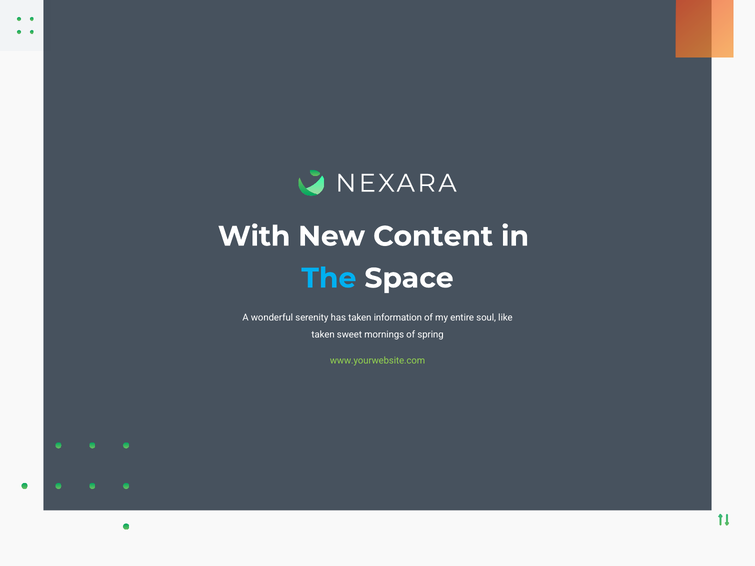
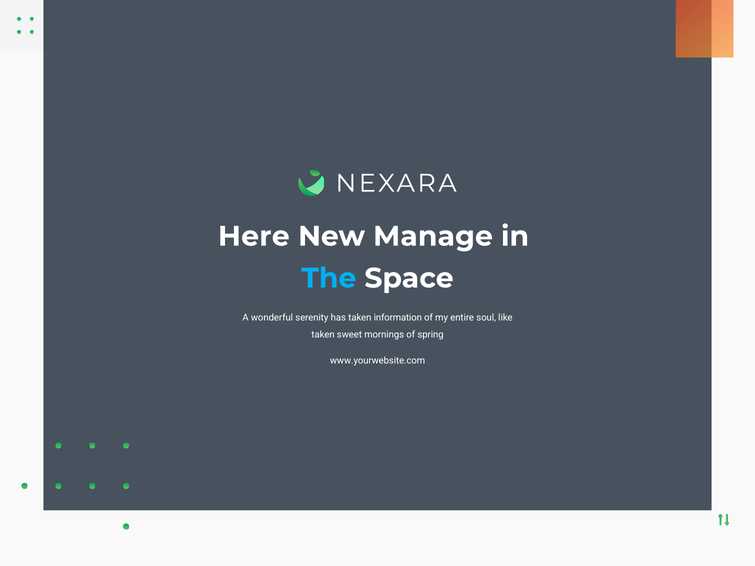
With: With -> Here
Content: Content -> Manage
www.yourwebsite.com colour: light green -> white
